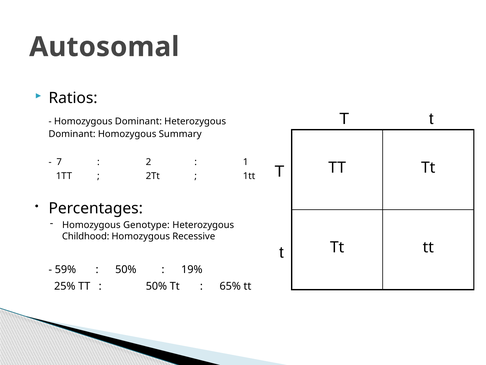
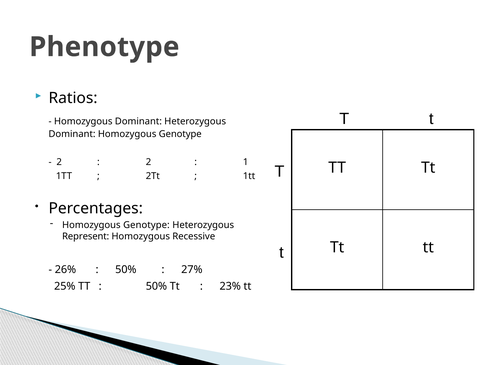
Autosomal: Autosomal -> Phenotype
Dominant Homozygous Summary: Summary -> Genotype
7 at (59, 162): 7 -> 2
Childhood: Childhood -> Represent
59%: 59% -> 26%
19%: 19% -> 27%
65%: 65% -> 23%
